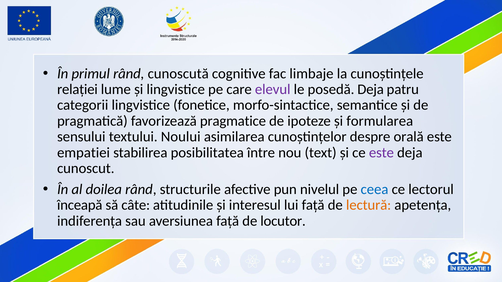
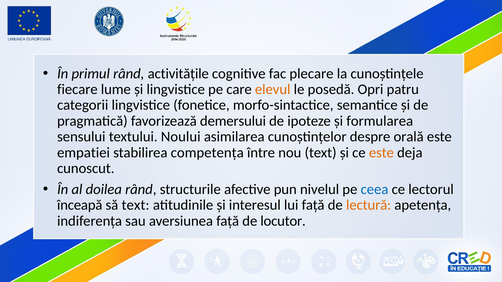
cunoscută: cunoscută -> activitățile
limbaje: limbaje -> plecare
relației: relației -> fiecare
elevul colour: purple -> orange
posedă Deja: Deja -> Opri
pragmatice: pragmatice -> demersului
posibilitatea: posibilitatea -> competența
este at (381, 153) colour: purple -> orange
să câte: câte -> text
